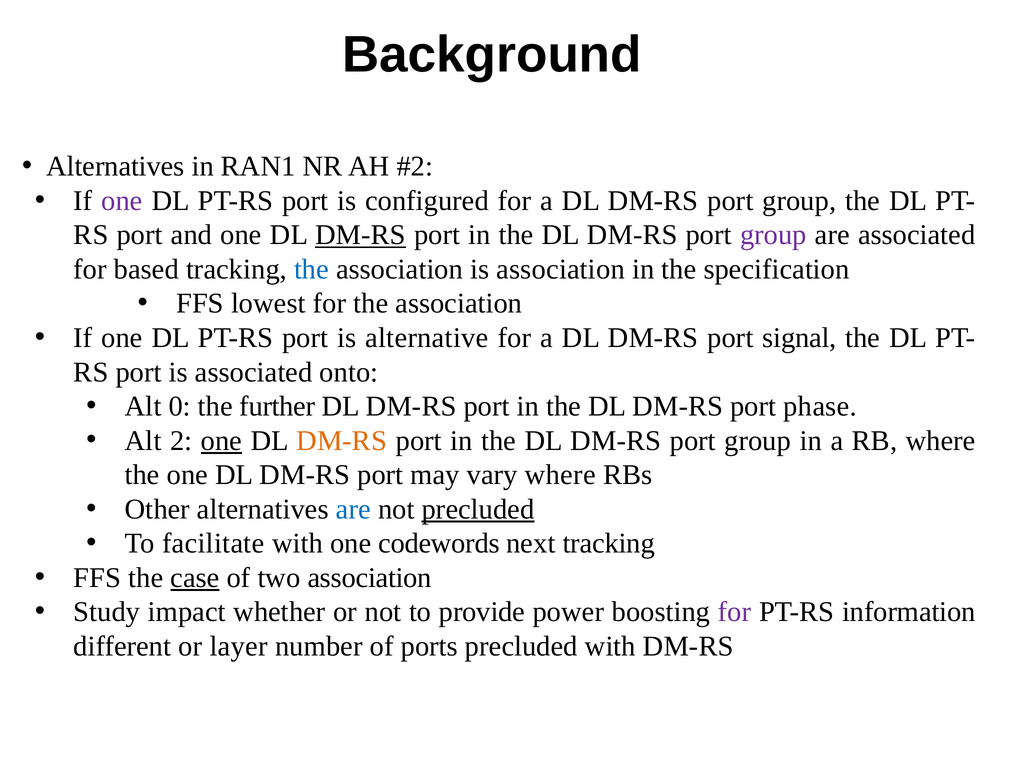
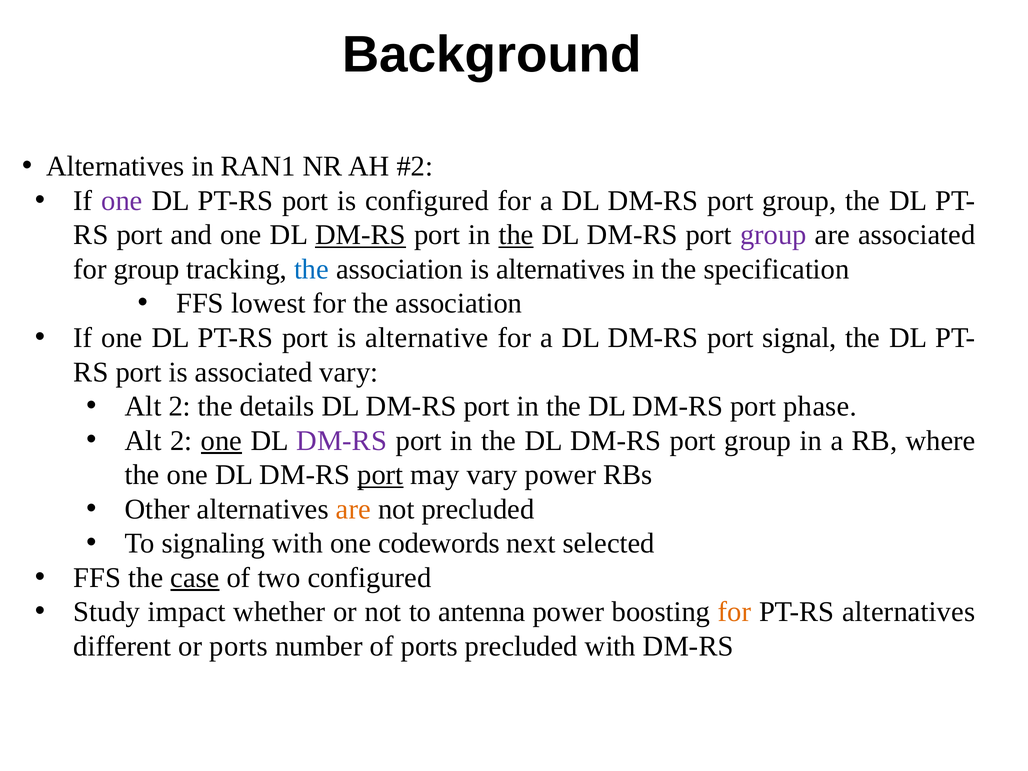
the at (516, 235) underline: none -> present
for based: based -> group
is association: association -> alternatives
associated onto: onto -> vary
0 at (180, 406): 0 -> 2
further: further -> details
DM-RS at (342, 441) colour: orange -> purple
port at (380, 475) underline: none -> present
vary where: where -> power
are at (353, 509) colour: blue -> orange
precluded at (478, 509) underline: present -> none
facilitate: facilitate -> signaling
next tracking: tracking -> selected
two association: association -> configured
provide: provide -> antenna
for at (735, 612) colour: purple -> orange
PT-RS information: information -> alternatives
or layer: layer -> ports
